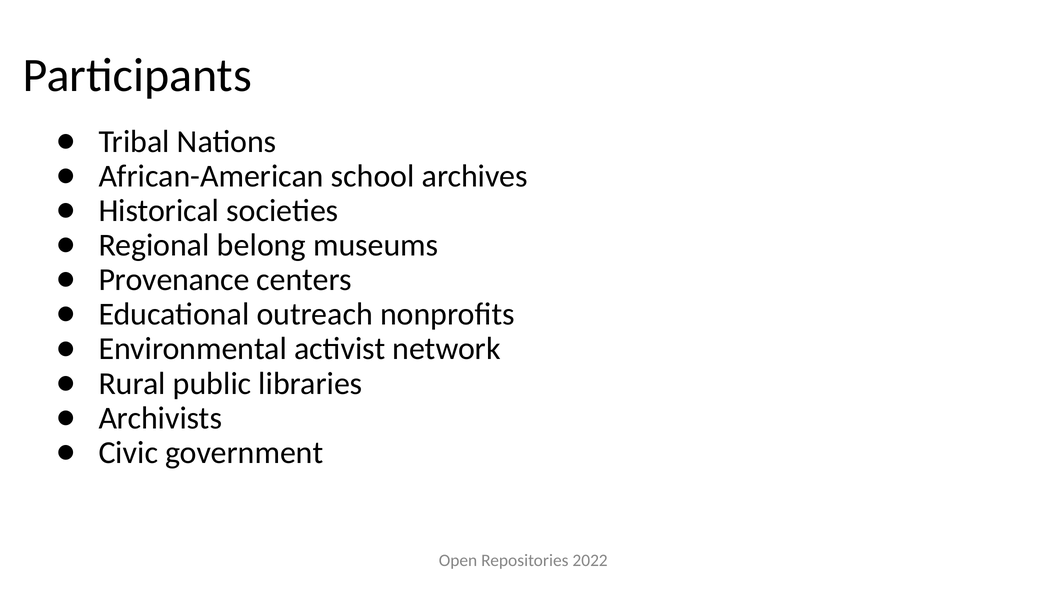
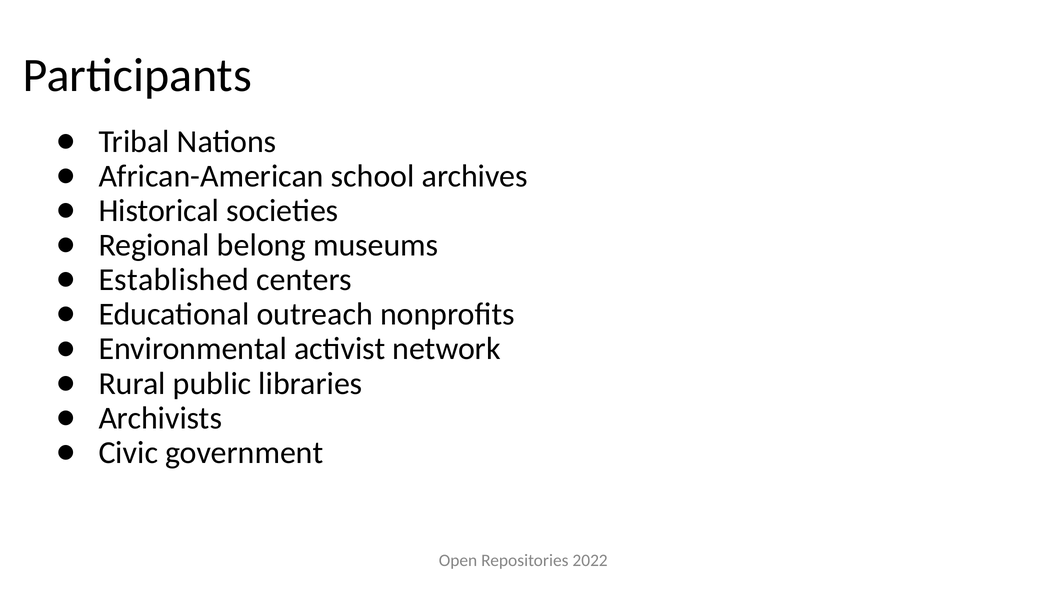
Provenance: Provenance -> Established
